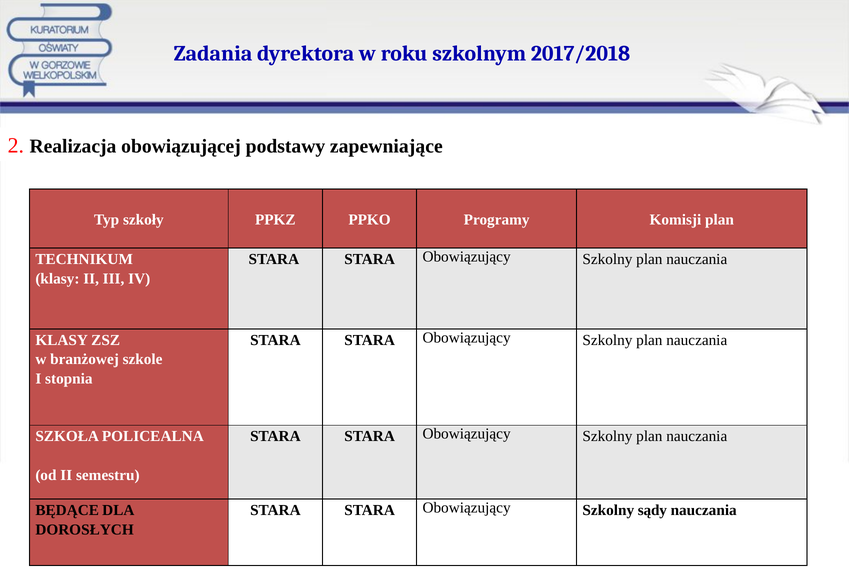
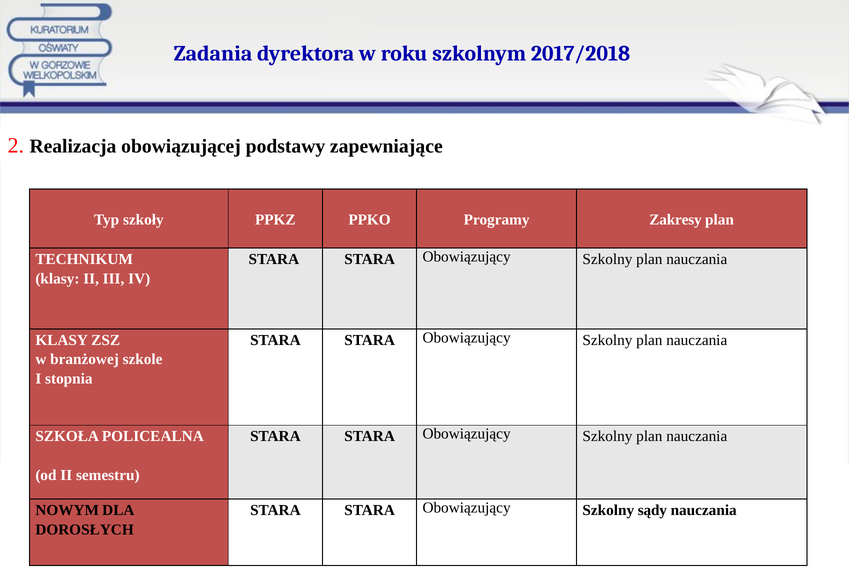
Komisji: Komisji -> Zakresy
BĘDĄCE: BĘDĄCE -> NOWYM
